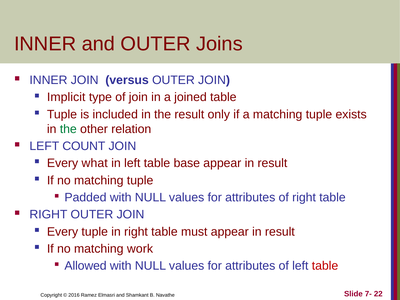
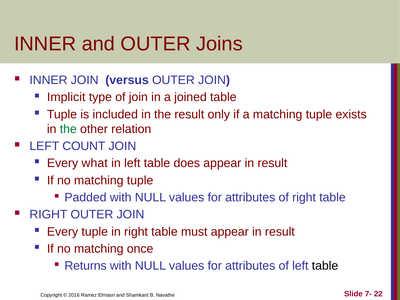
base: base -> does
work: work -> once
Allowed: Allowed -> Returns
table at (325, 266) colour: red -> black
